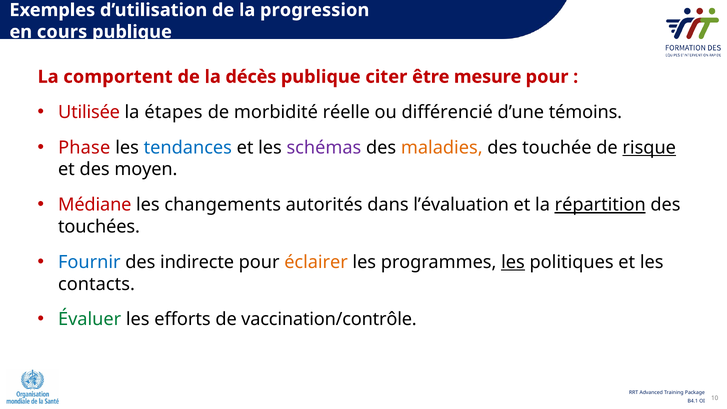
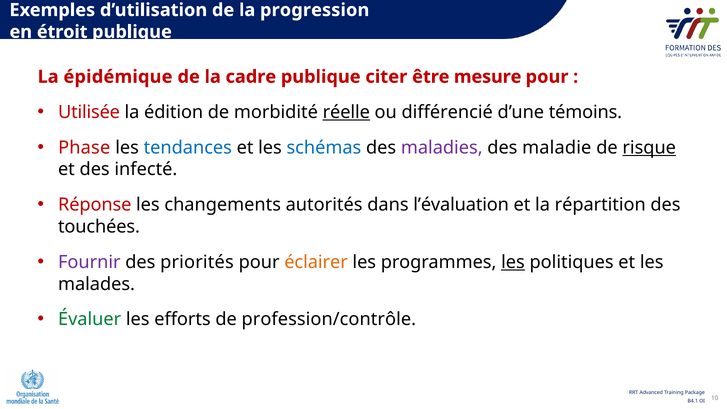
cours: cours -> étroit
comportent: comportent -> épidémique
décès: décès -> cadre
étapes: étapes -> édition
réelle underline: none -> present
schémas colour: purple -> blue
maladies colour: orange -> purple
touchée: touchée -> maladie
moyen: moyen -> infecté
Médiane: Médiane -> Réponse
répartition underline: present -> none
Fournir colour: blue -> purple
indirecte: indirecte -> priorités
contacts: contacts -> malades
vaccination/contrôle: vaccination/contrôle -> profession/contrôle
